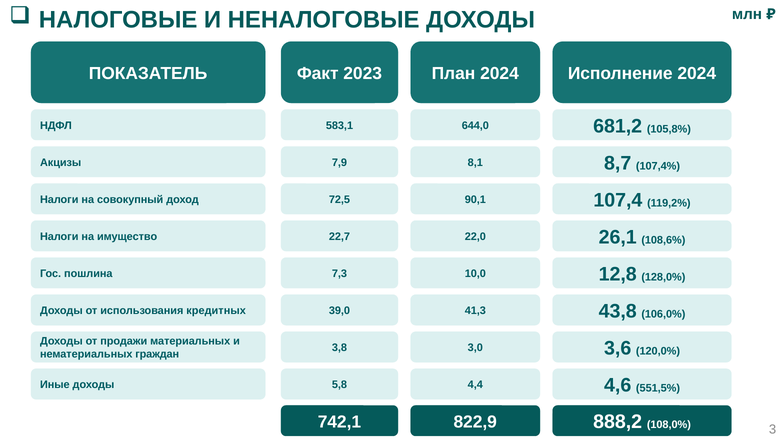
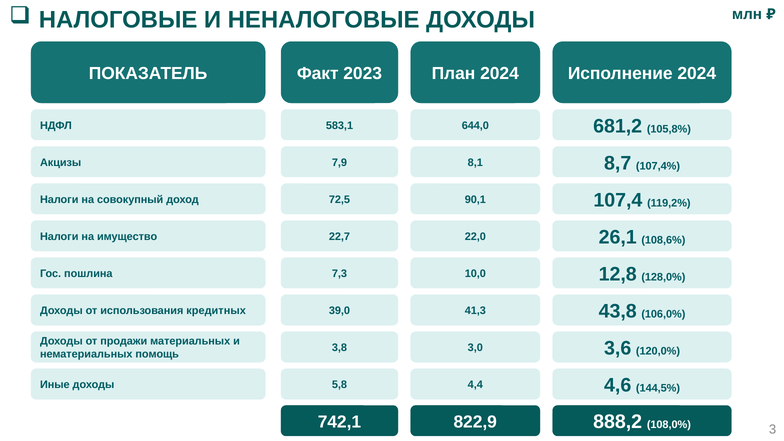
граждан: граждан -> помощь
551,5%: 551,5% -> 144,5%
